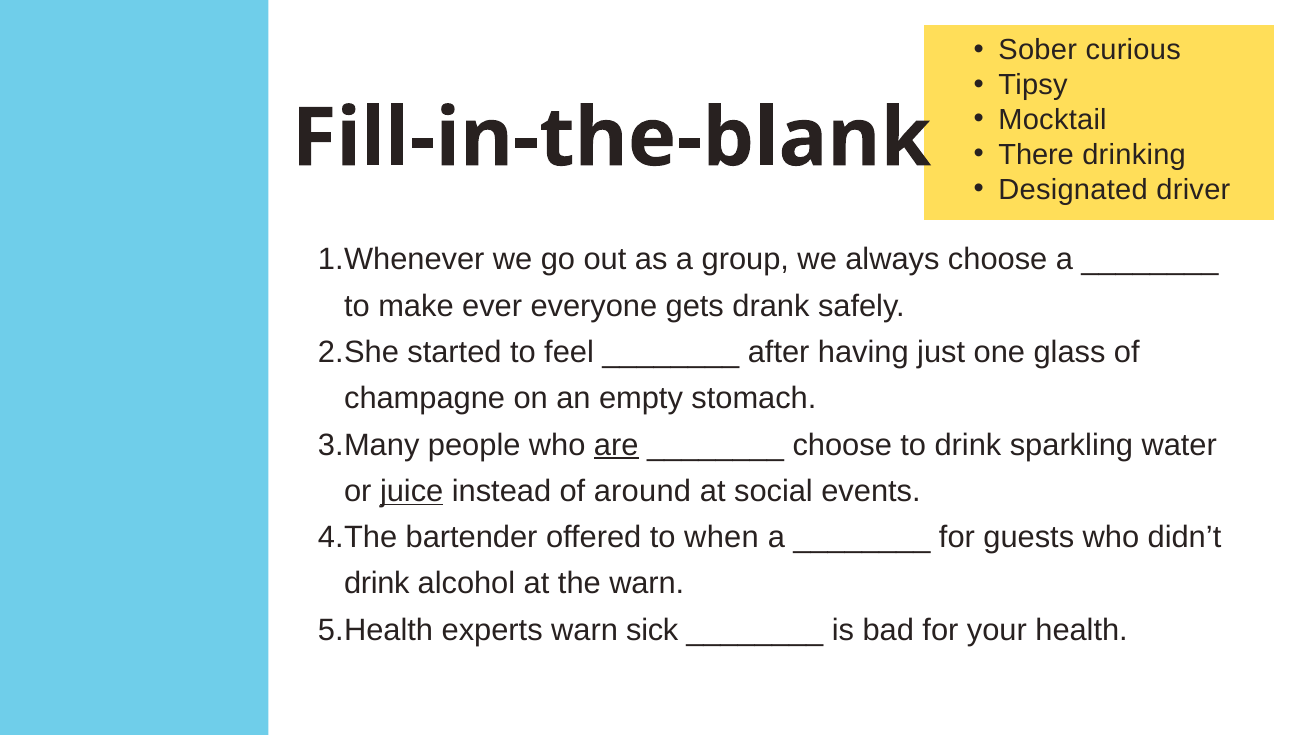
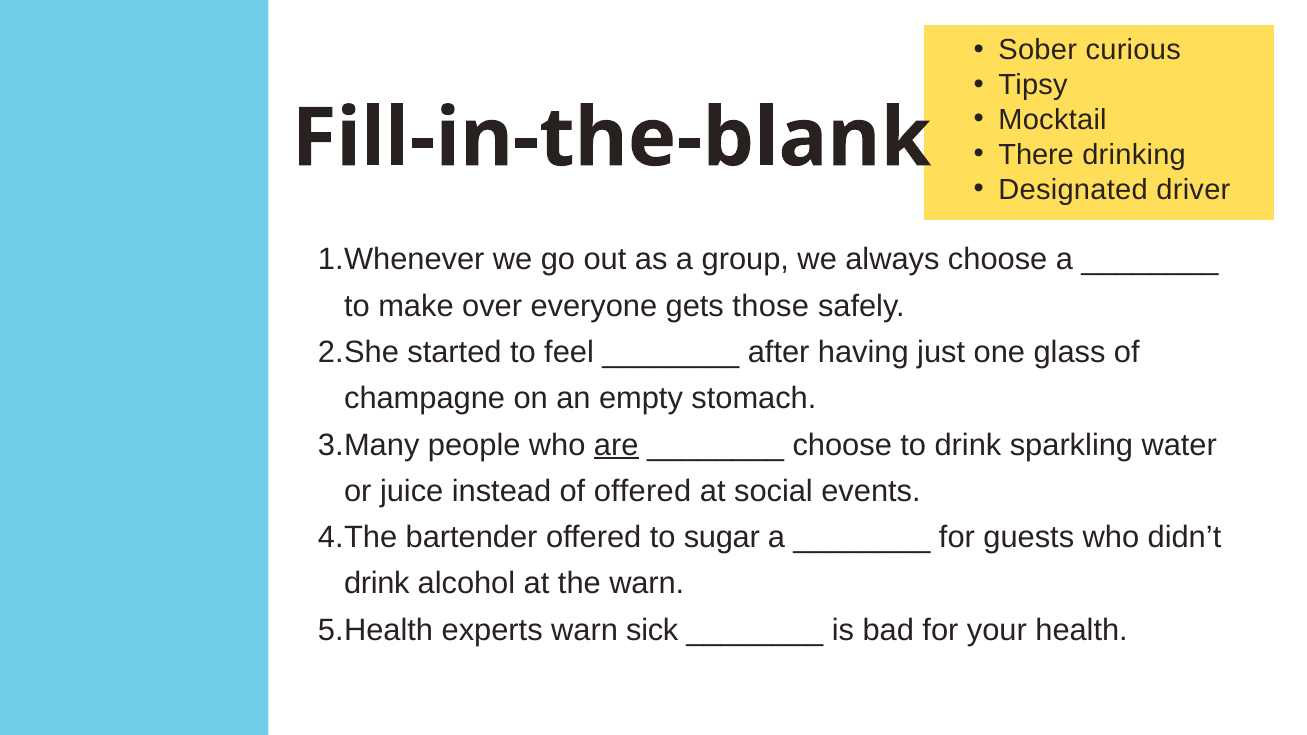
ever: ever -> over
drank: drank -> those
juice underline: present -> none
of around: around -> offered
when: when -> sugar
